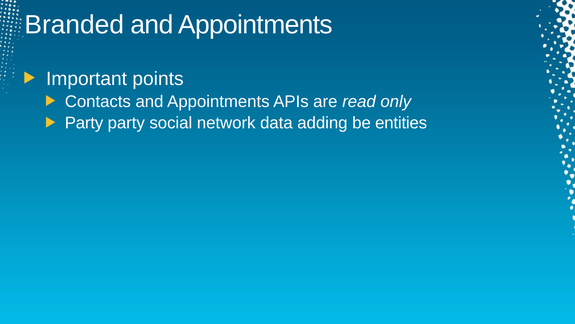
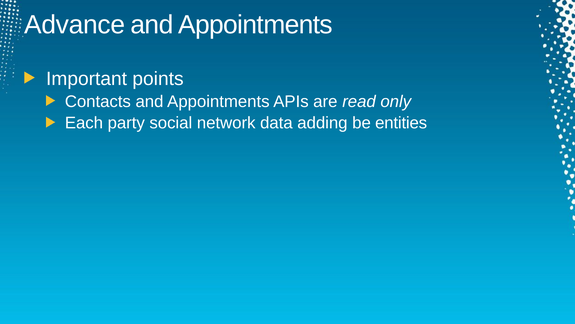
Branded: Branded -> Advance
Party at (84, 123): Party -> Each
